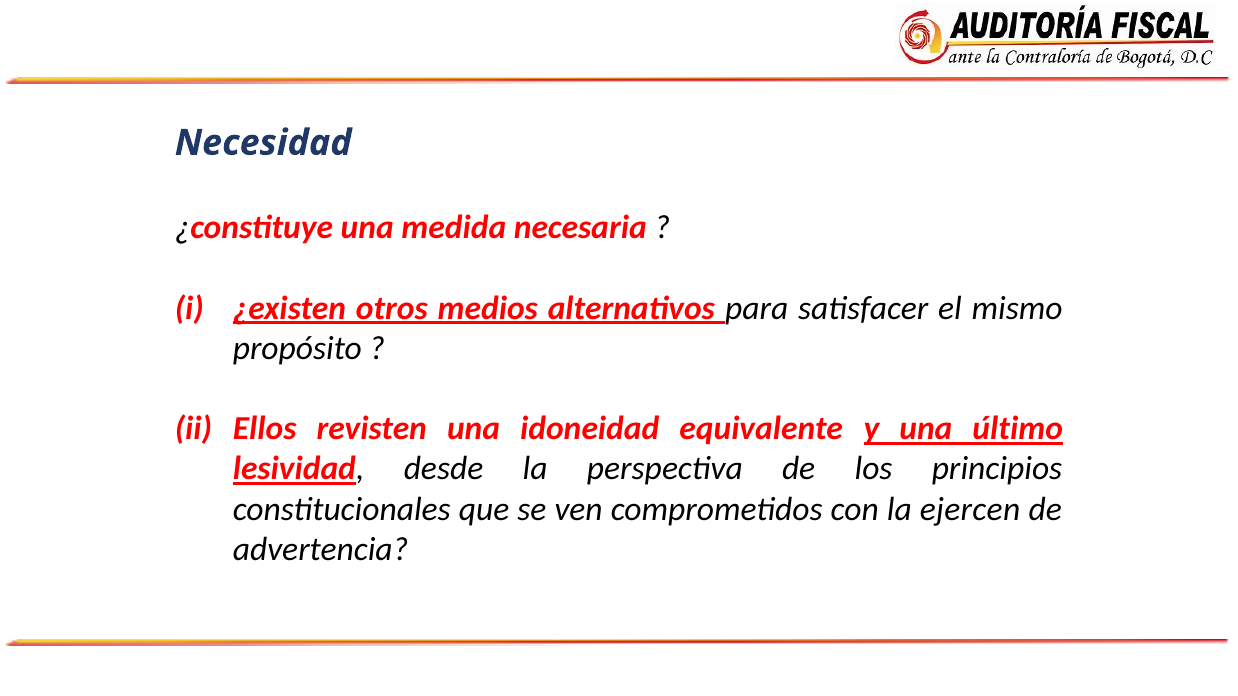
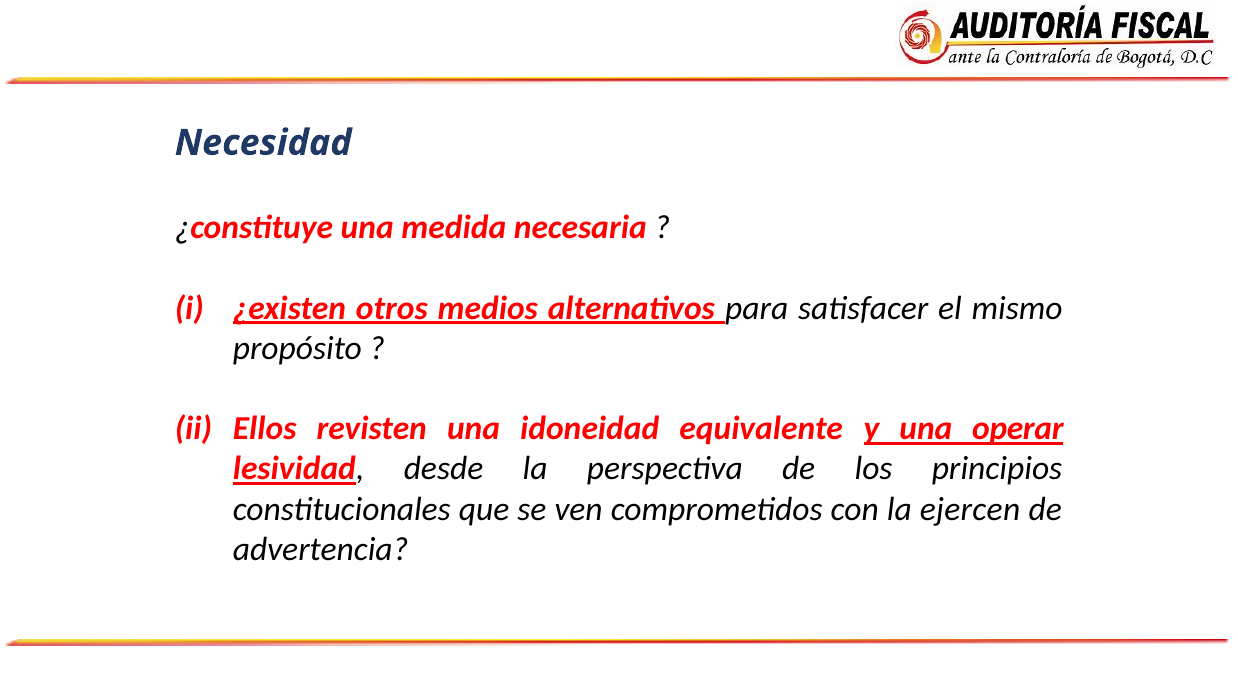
último: último -> operar
